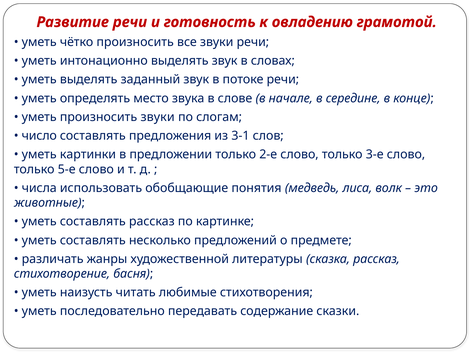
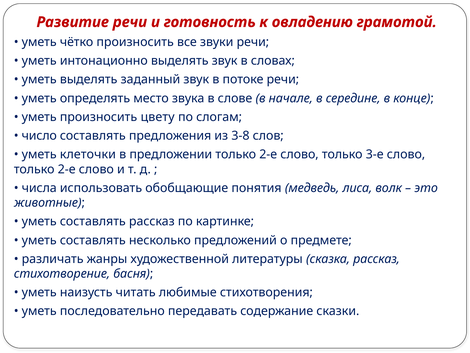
произносить звуки: звуки -> цвету
3-1: 3-1 -> 3-8
картинки: картинки -> клеточки
5-е at (67, 169): 5-е -> 2-е
